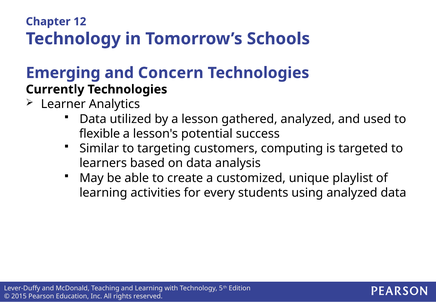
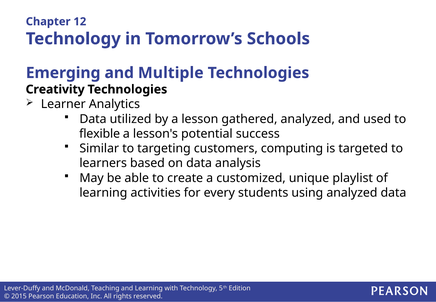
Concern: Concern -> Multiple
Currently: Currently -> Creativity
